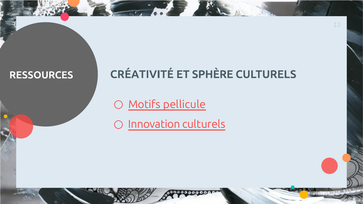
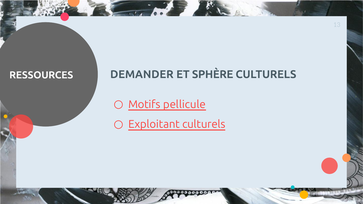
CRÉATIVITÉ: CRÉATIVITÉ -> DEMANDER
Innovation: Innovation -> Exploitant
